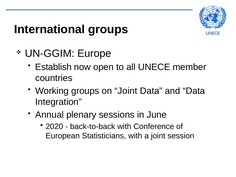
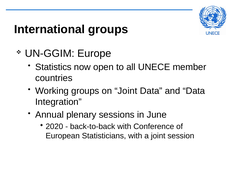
Establish: Establish -> Statistics
